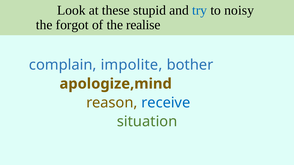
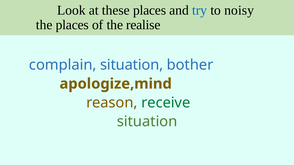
these stupid: stupid -> places
the forgot: forgot -> places
complain impolite: impolite -> situation
receive colour: blue -> green
